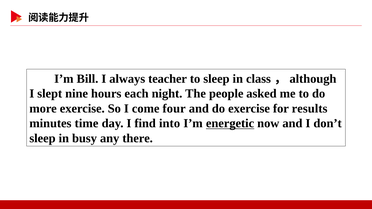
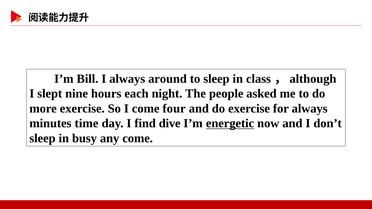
teacher: teacher -> around
for results: results -> always
into: into -> dive
any there: there -> come
